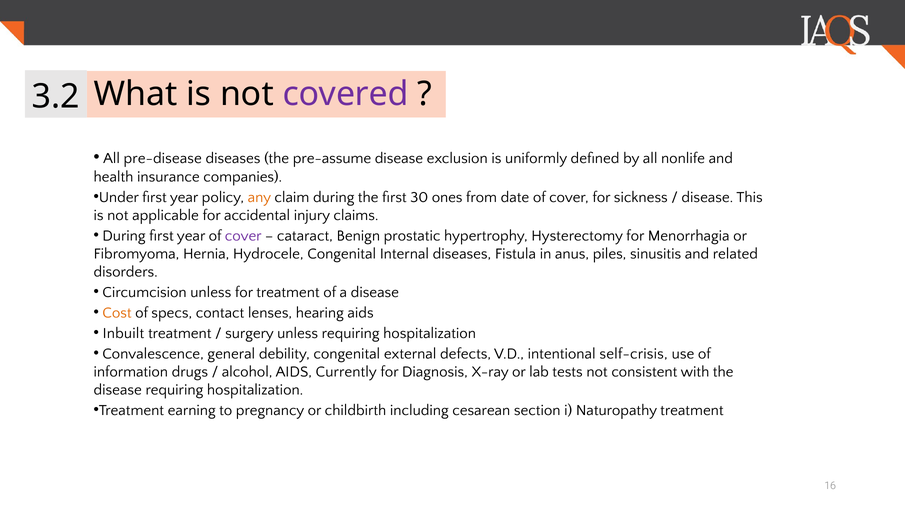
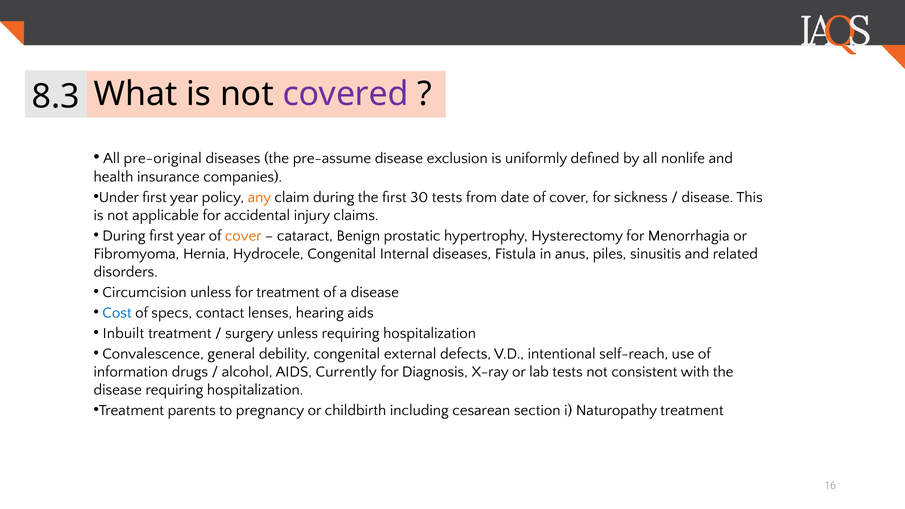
3.2: 3.2 -> 8.3
pre-disease: pre-disease -> pre-original
30 ones: ones -> tests
cover at (243, 236) colour: purple -> orange
Cost colour: orange -> blue
self-crisis: self-crisis -> self-reach
earning: earning -> parents
